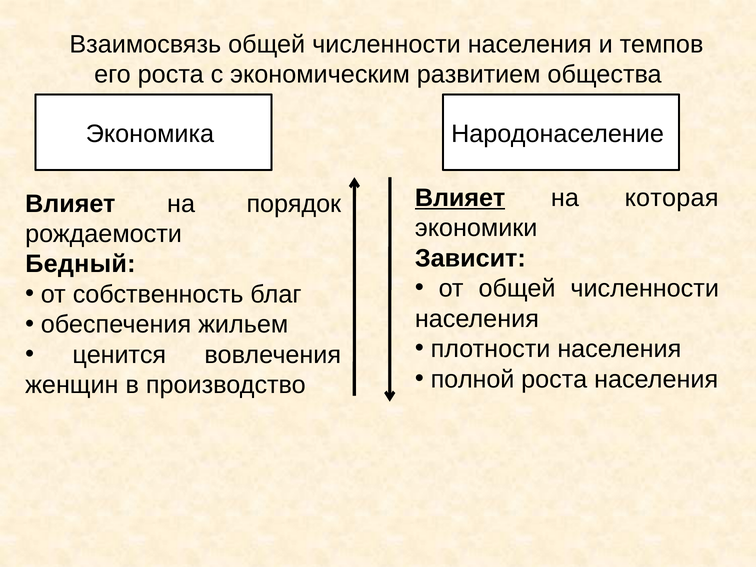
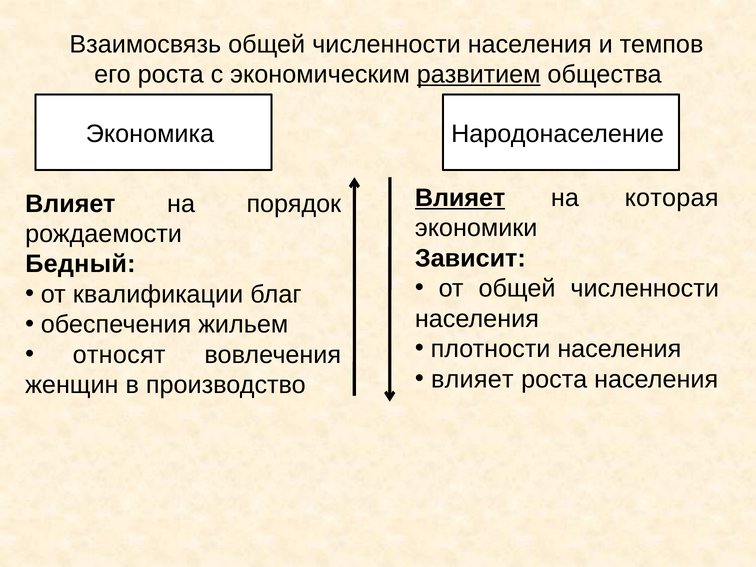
развитием underline: none -> present
собственность: собственность -> квалификации
ценится: ценится -> относят
полной at (473, 379): полной -> влияет
